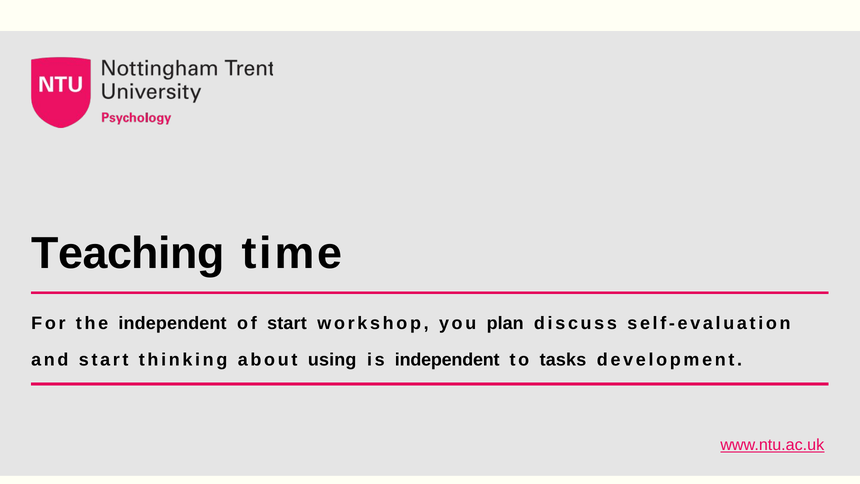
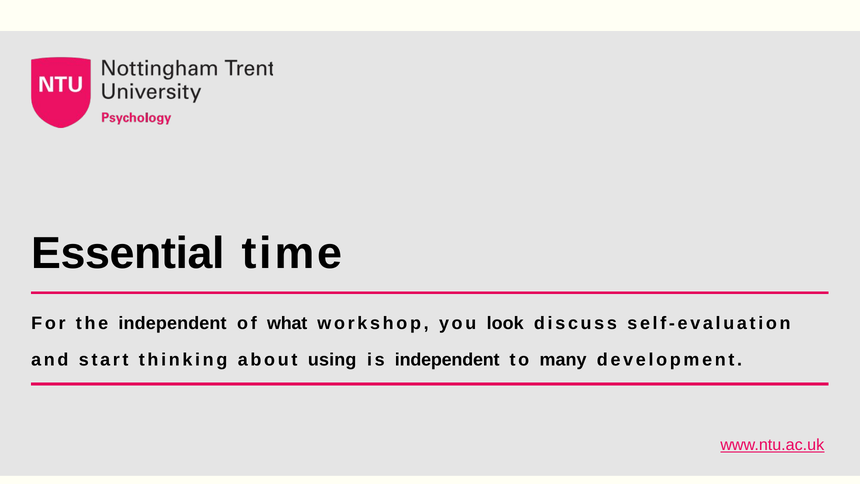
Teaching: Teaching -> Essential
of start: start -> what
plan: plan -> look
tasks: tasks -> many
